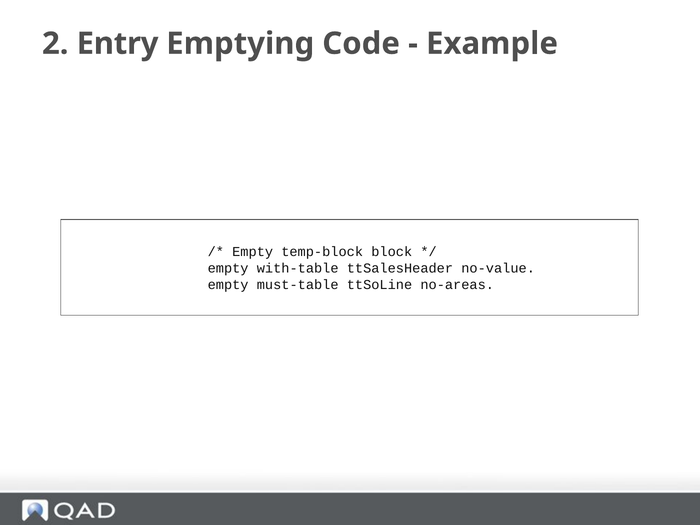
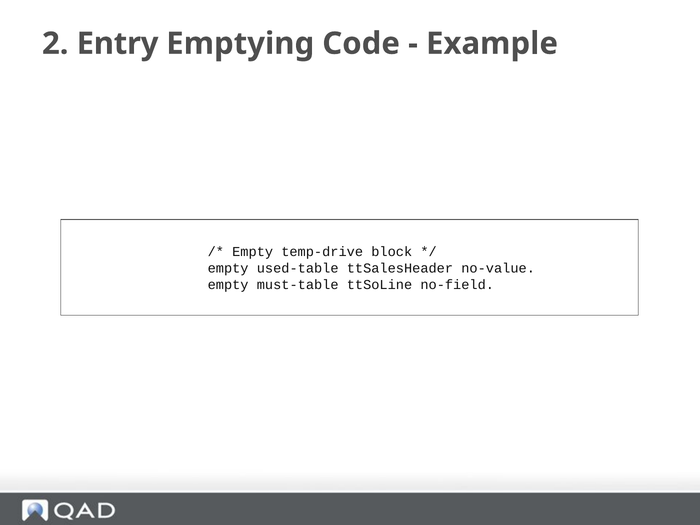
temp-block: temp-block -> temp-drive
with-table: with-table -> used-table
no-areas: no-areas -> no-field
